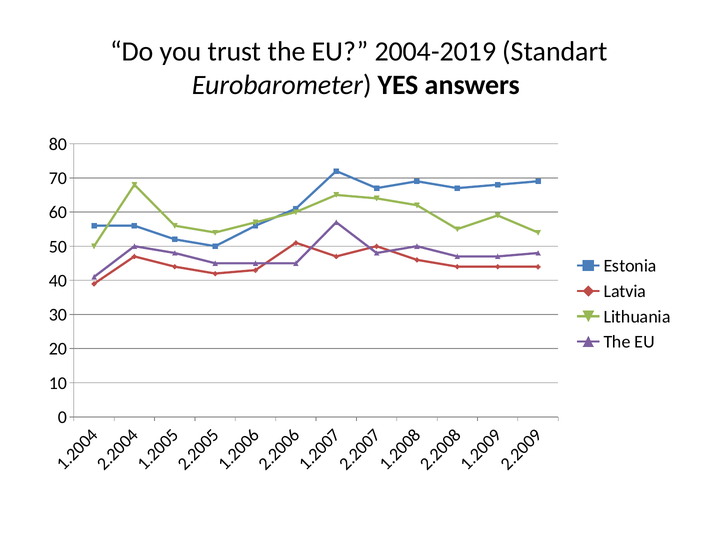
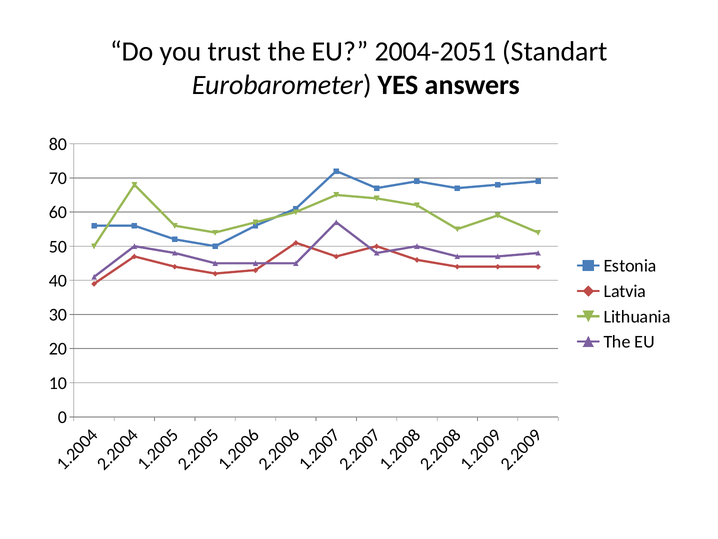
2004-2019: 2004-2019 -> 2004-2051
